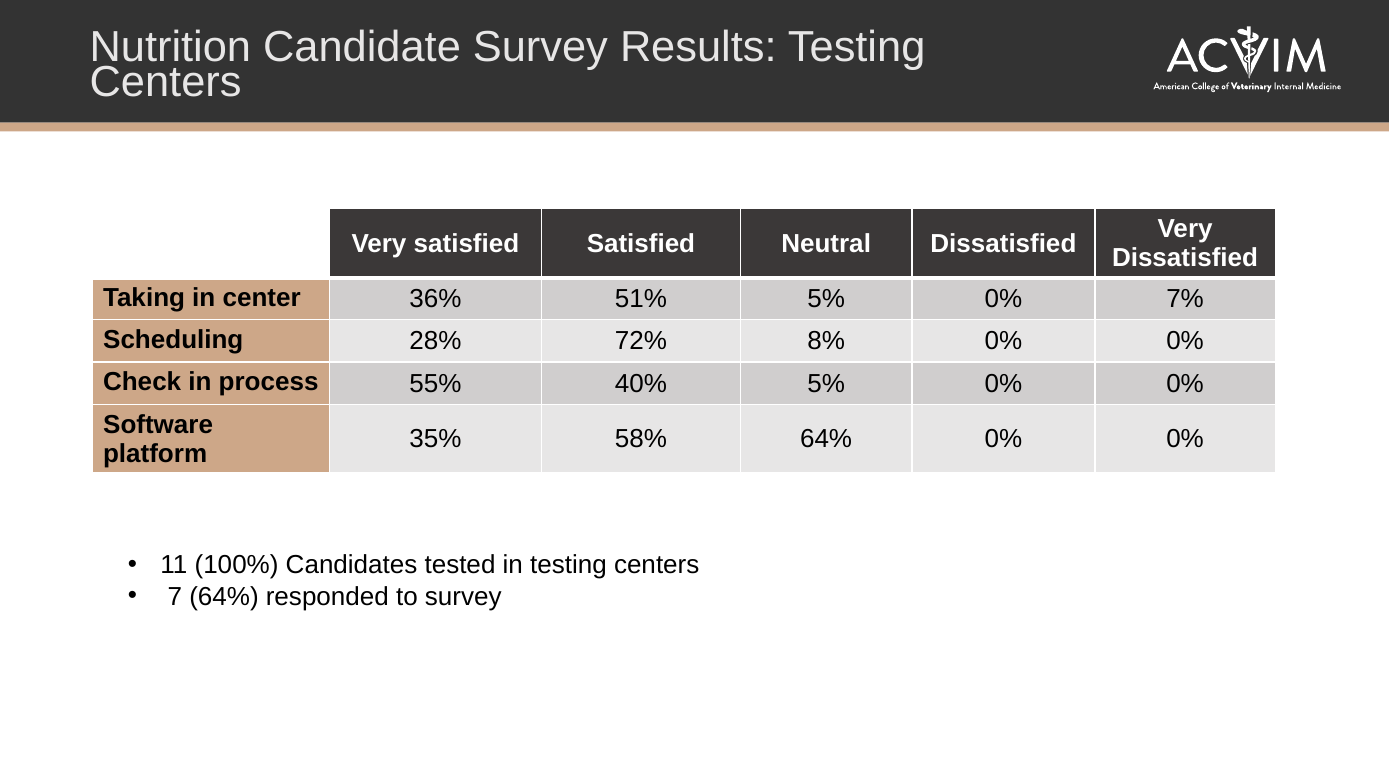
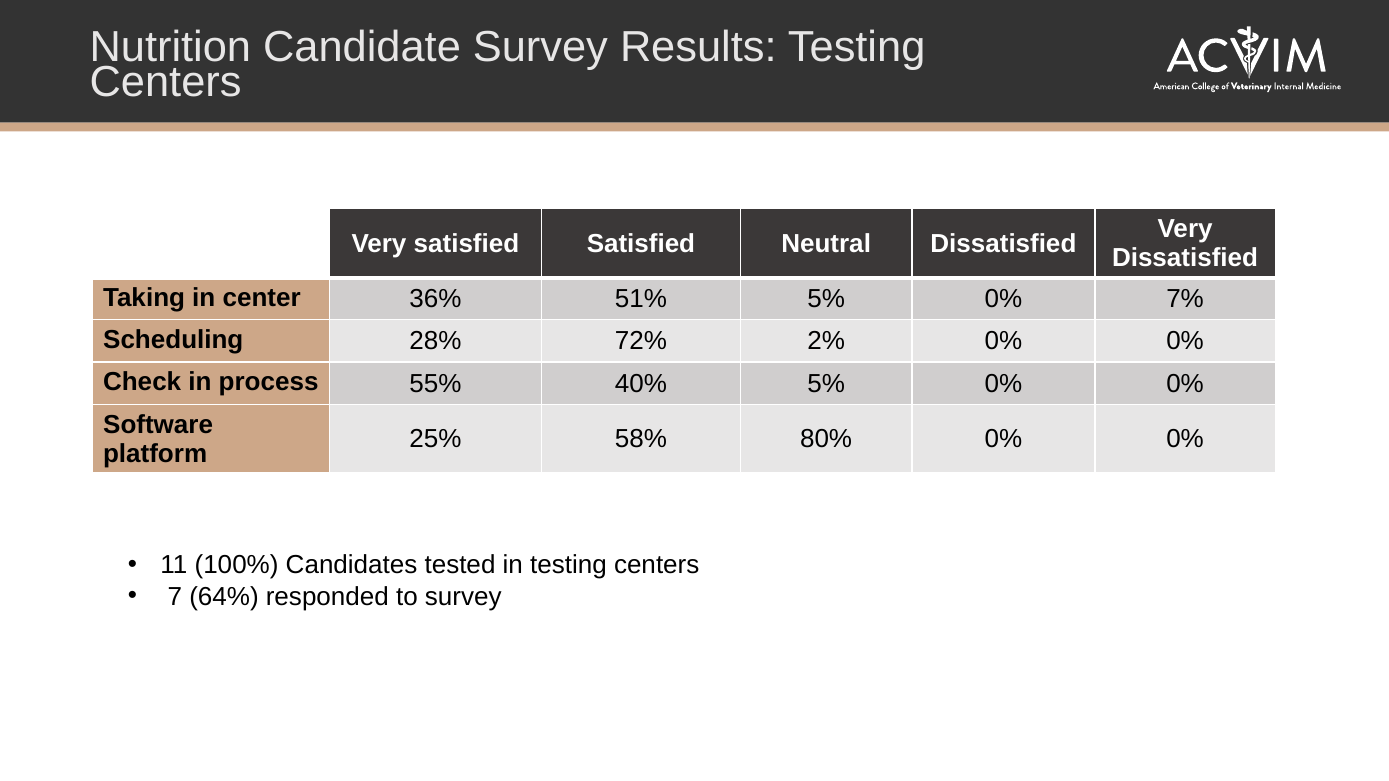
8%: 8% -> 2%
35%: 35% -> 25%
58% 64%: 64% -> 80%
